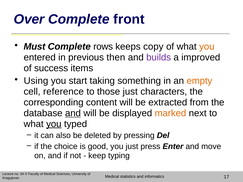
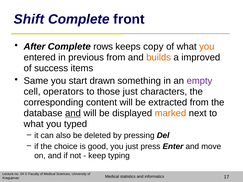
Over: Over -> Shift
Must: Must -> After
previous then: then -> from
builds colour: purple -> orange
Using: Using -> Same
taking: taking -> drawn
empty colour: orange -> purple
reference: reference -> operators
you at (54, 124) underline: present -> none
